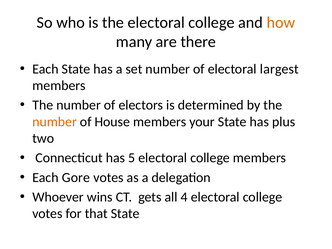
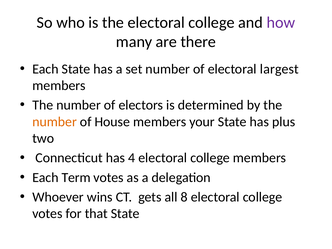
how colour: orange -> purple
5: 5 -> 4
Gore: Gore -> Term
4: 4 -> 8
